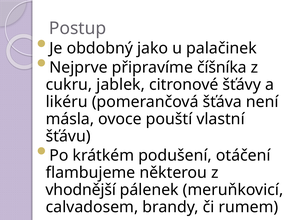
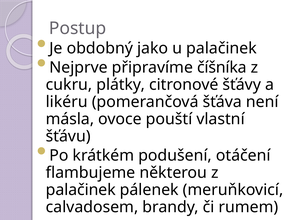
jablek: jablek -> plátky
vhodnější at (81, 190): vhodnější -> palačinek
